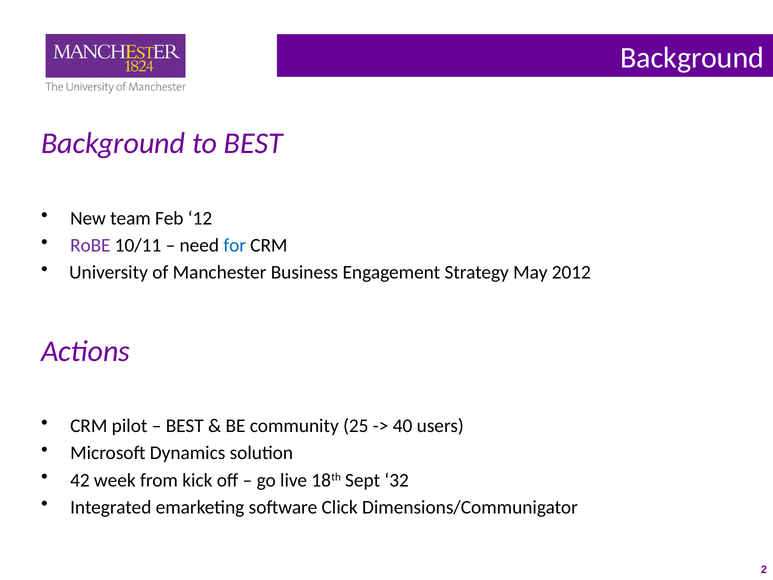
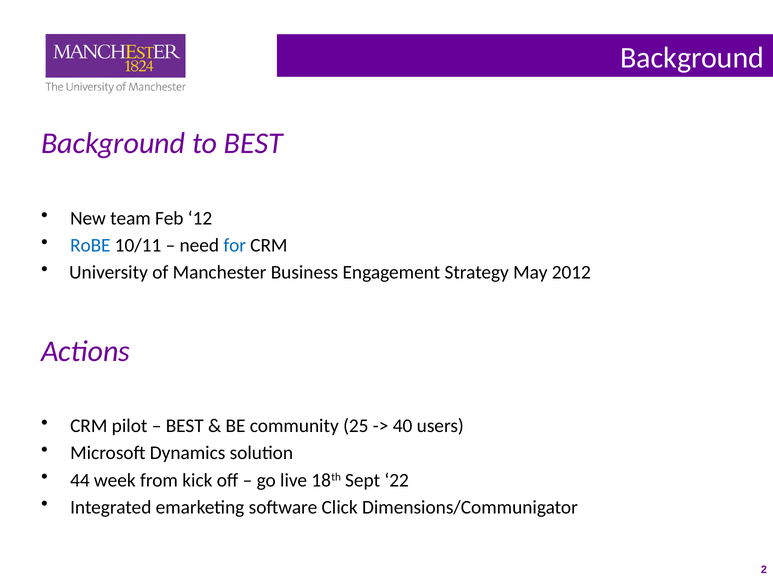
RoBE colour: purple -> blue
42: 42 -> 44
32: 32 -> 22
